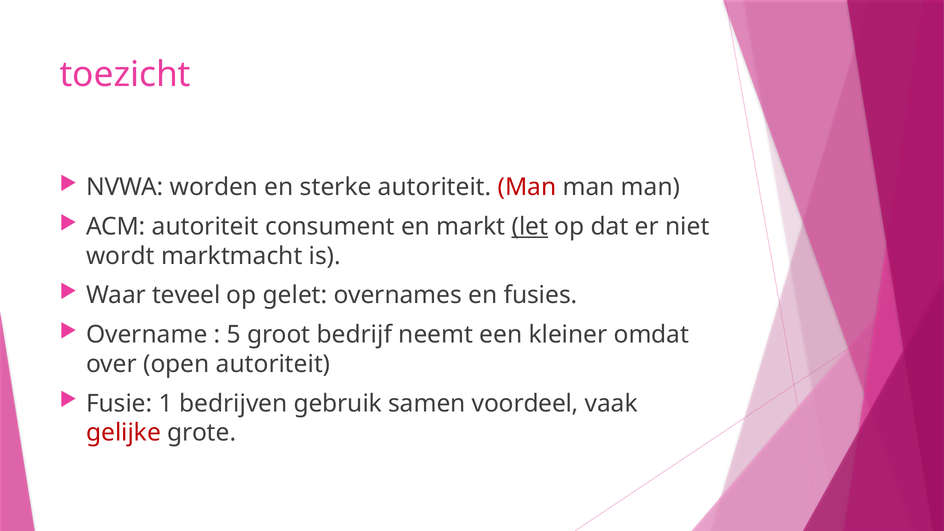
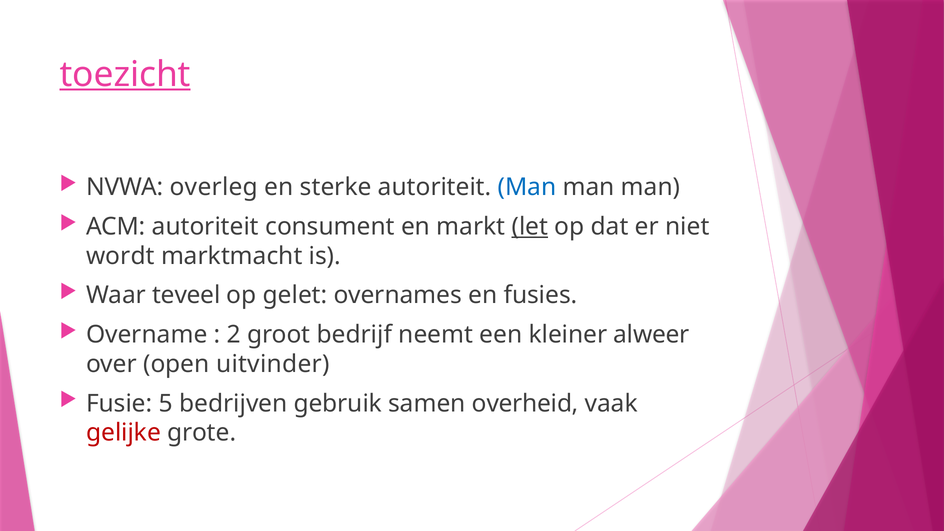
toezicht underline: none -> present
worden: worden -> overleg
Man at (527, 187) colour: red -> blue
5: 5 -> 2
omdat: omdat -> alweer
open autoriteit: autoriteit -> uitvinder
1: 1 -> 5
voordeel: voordeel -> overheid
